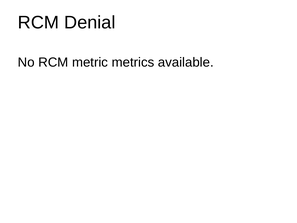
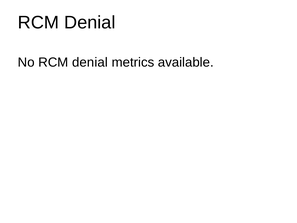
No RCM metric: metric -> denial
